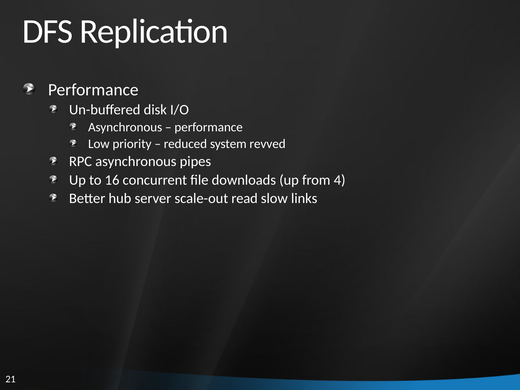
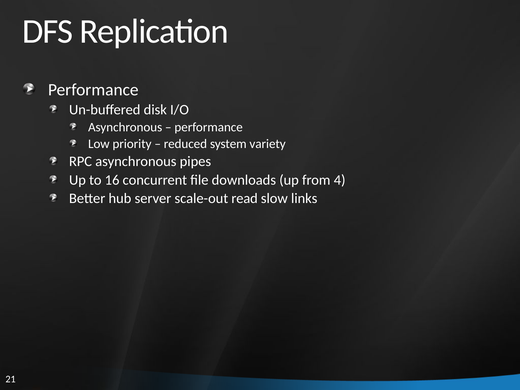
revved: revved -> variety
